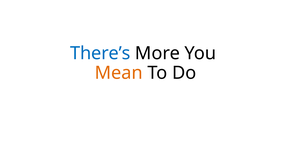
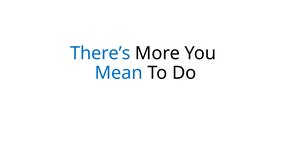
Mean colour: orange -> blue
